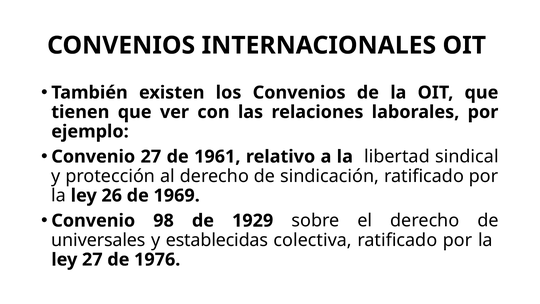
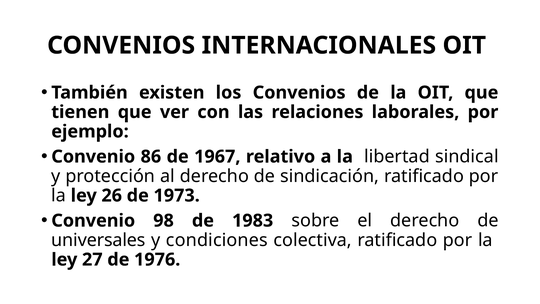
Convenio 27: 27 -> 86
1961: 1961 -> 1967
1969: 1969 -> 1973
1929: 1929 -> 1983
establecidas: establecidas -> condiciones
